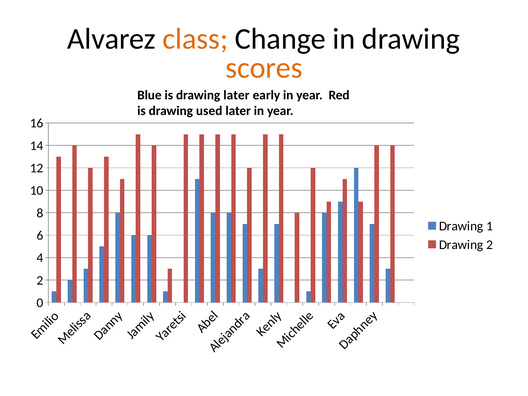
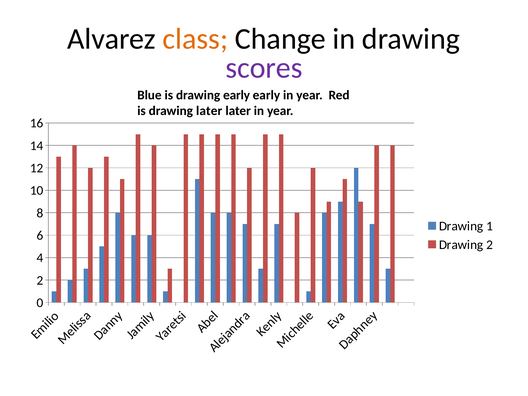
scores colour: orange -> purple
drawing later: later -> early
drawing used: used -> later
